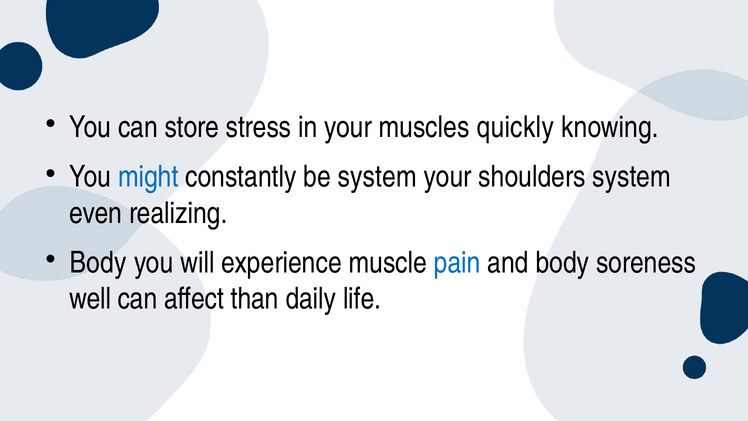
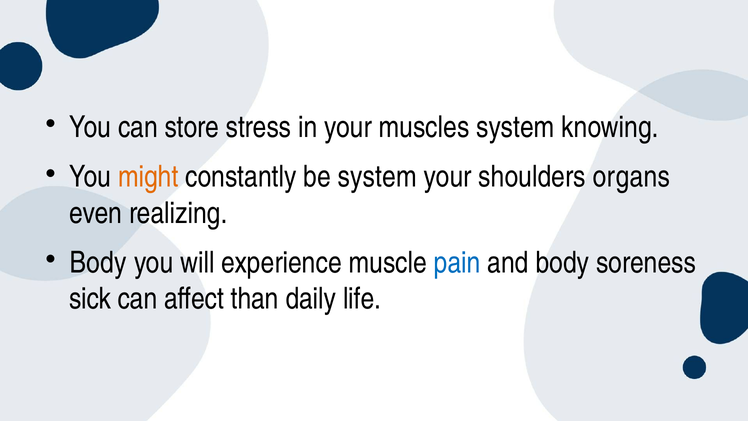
muscles quickly: quickly -> system
might colour: blue -> orange
shoulders system: system -> organs
well: well -> sick
